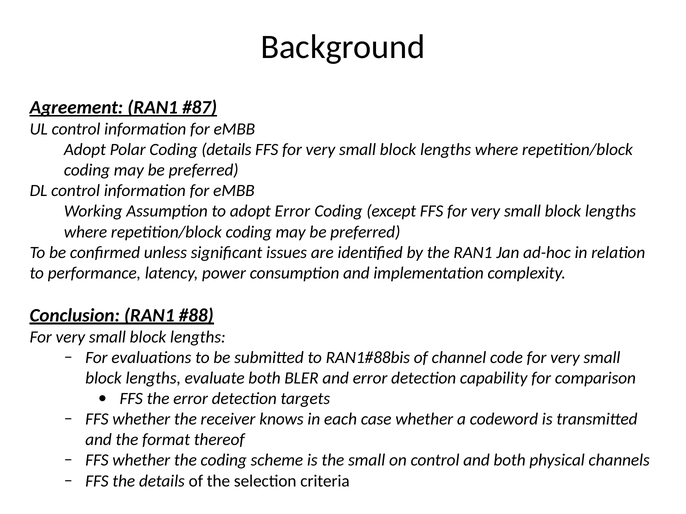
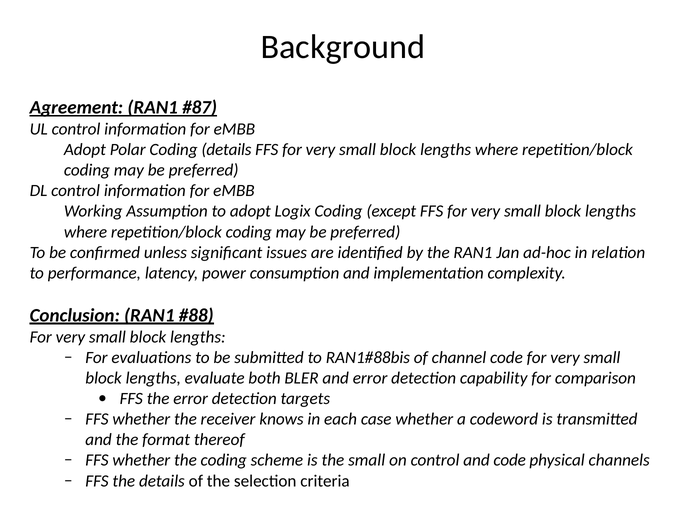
adopt Error: Error -> Logix
and both: both -> code
